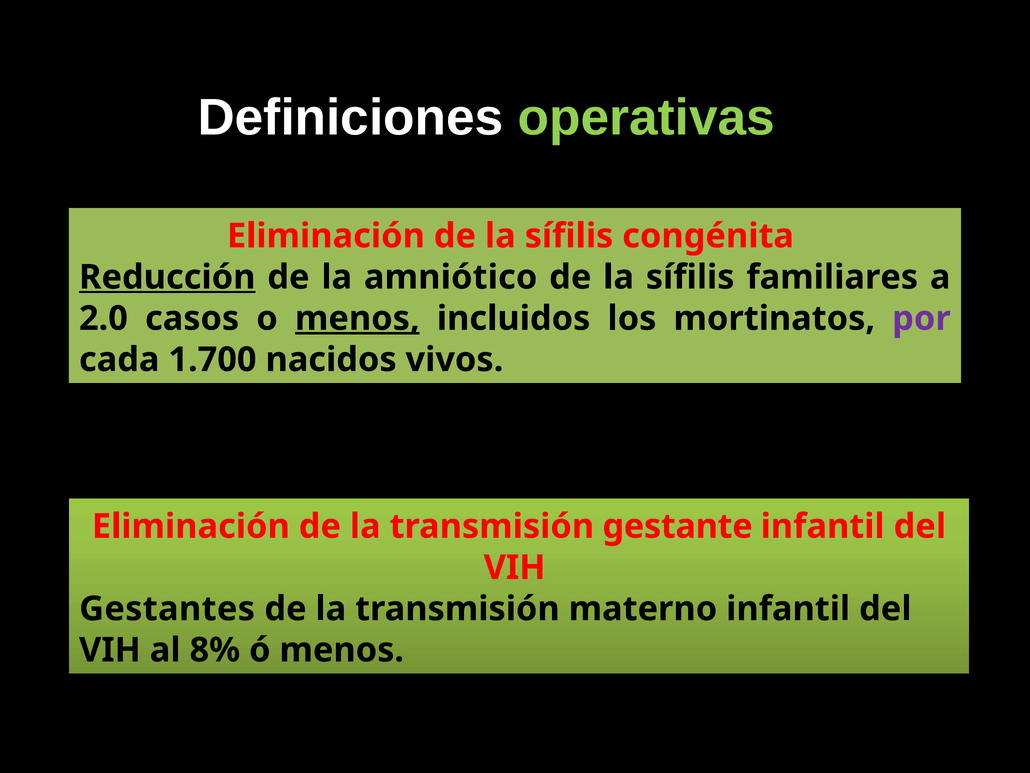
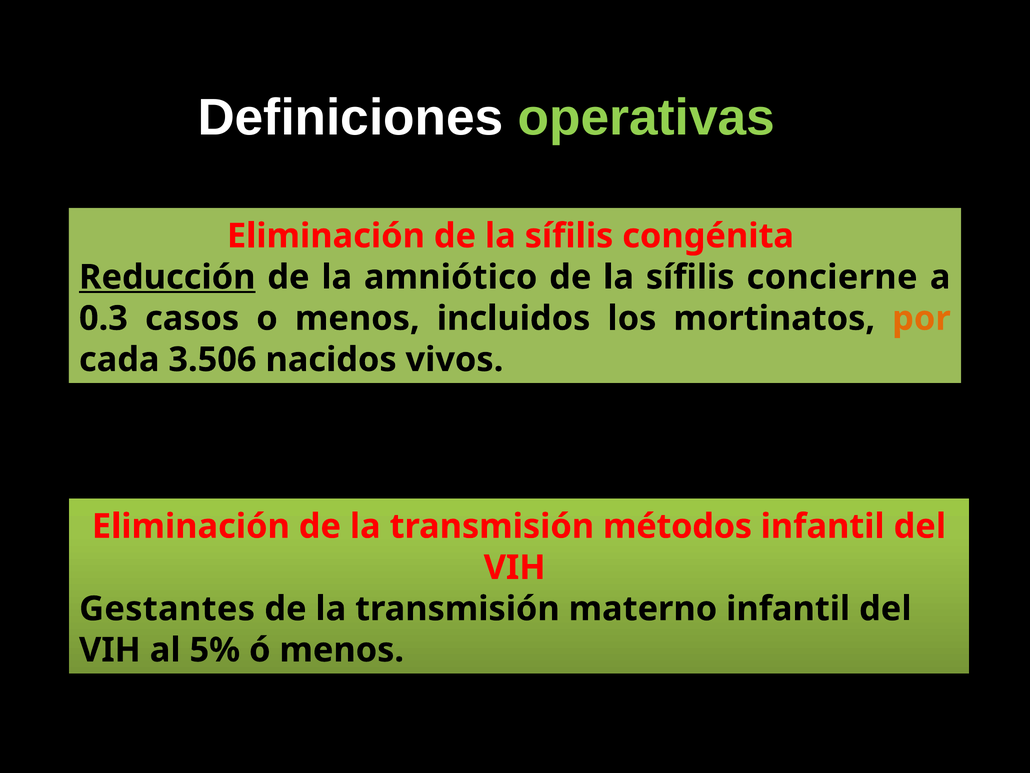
familiares: familiares -> concierne
2.0: 2.0 -> 0.3
menos at (357, 318) underline: present -> none
por colour: purple -> orange
1.700: 1.700 -> 3.506
gestante: gestante -> métodos
8%: 8% -> 5%
